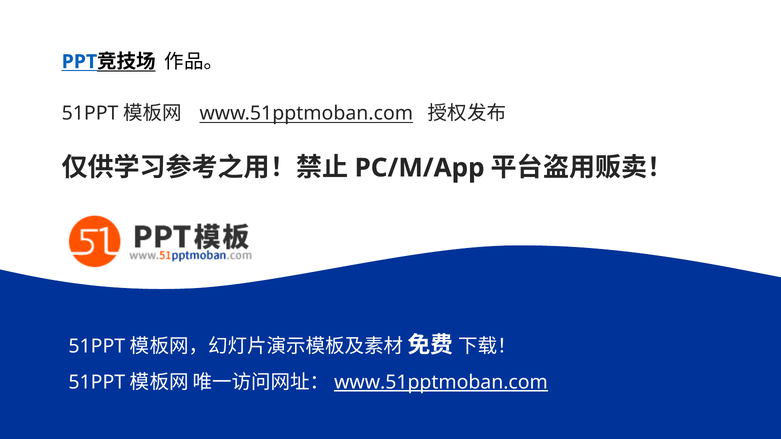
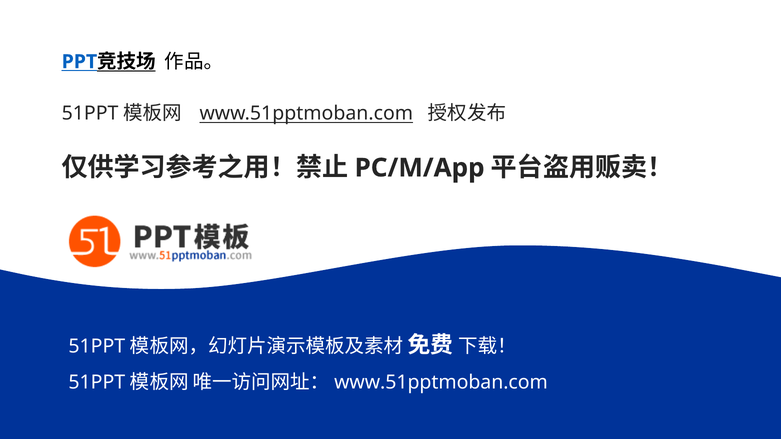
www.51pptmoban.com at (441, 383) underline: present -> none
